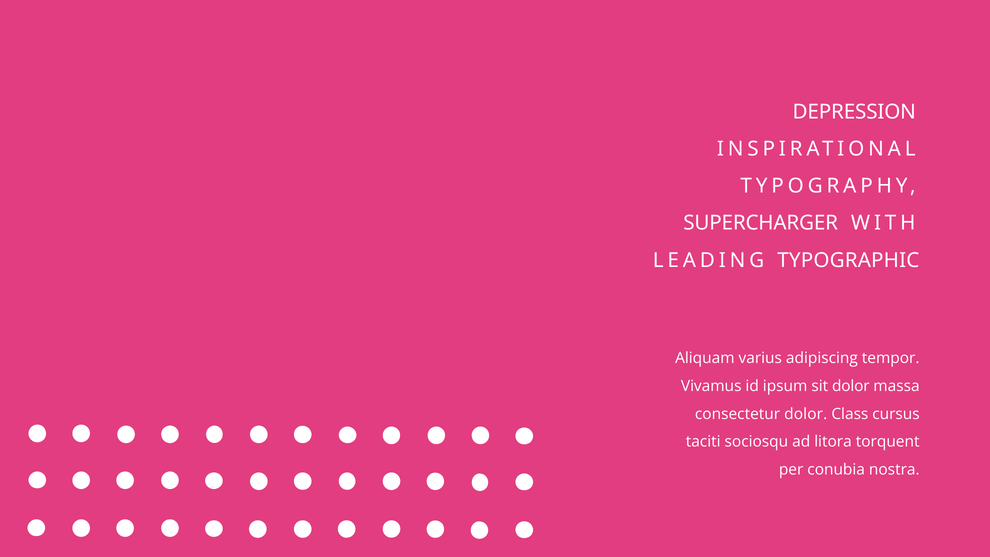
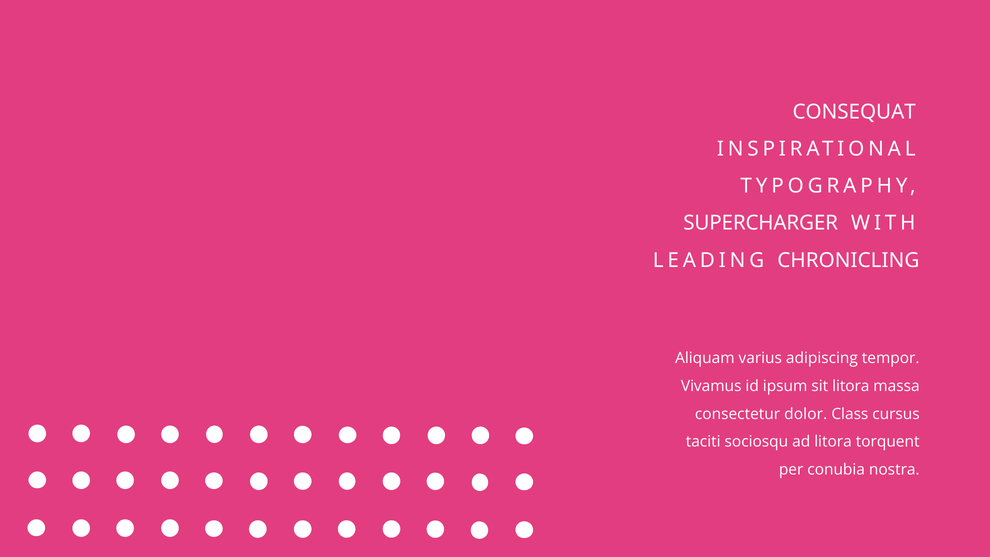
DEPRESSION: DEPRESSION -> CONSEQUAT
TYPOGRAPHIC: TYPOGRAPHIC -> CHRONICLING
sit dolor: dolor -> litora
